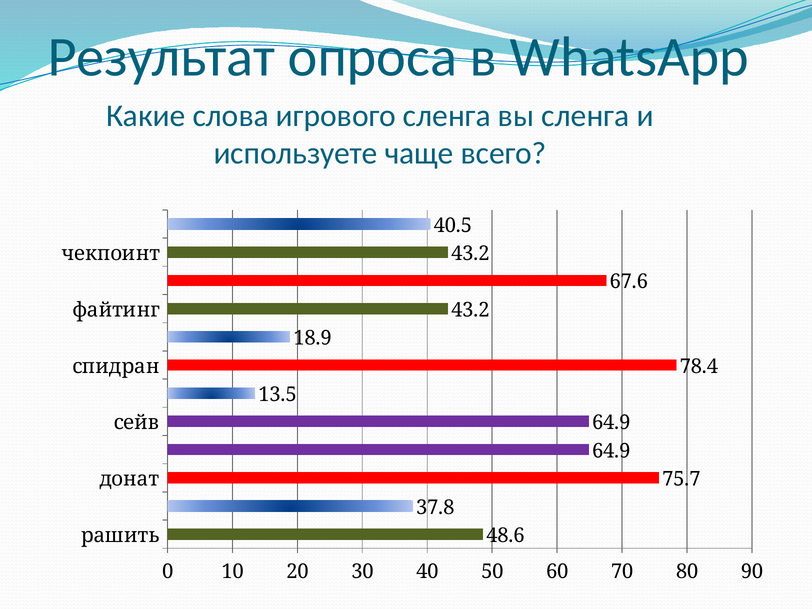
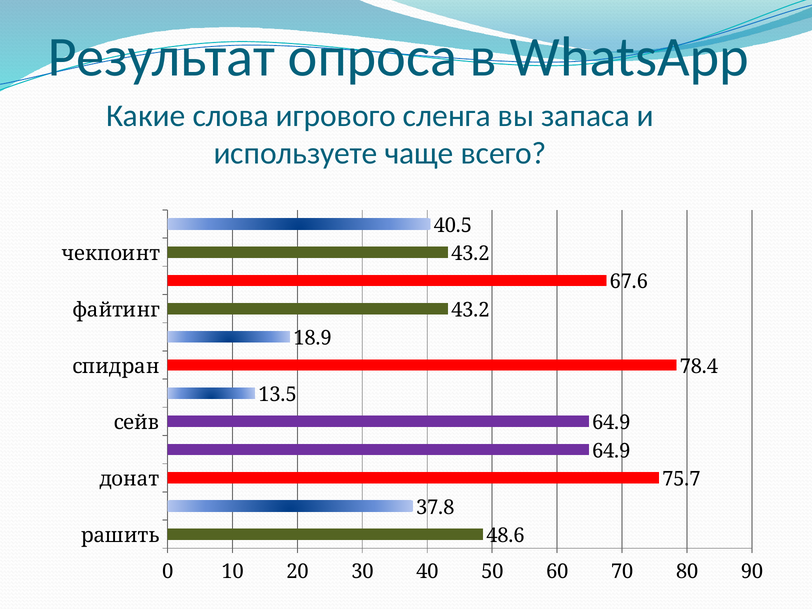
вы сленга: сленга -> запаса
